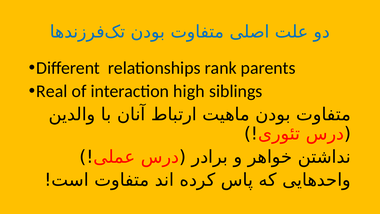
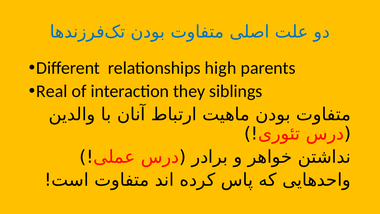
rank: rank -> high
high: high -> they
